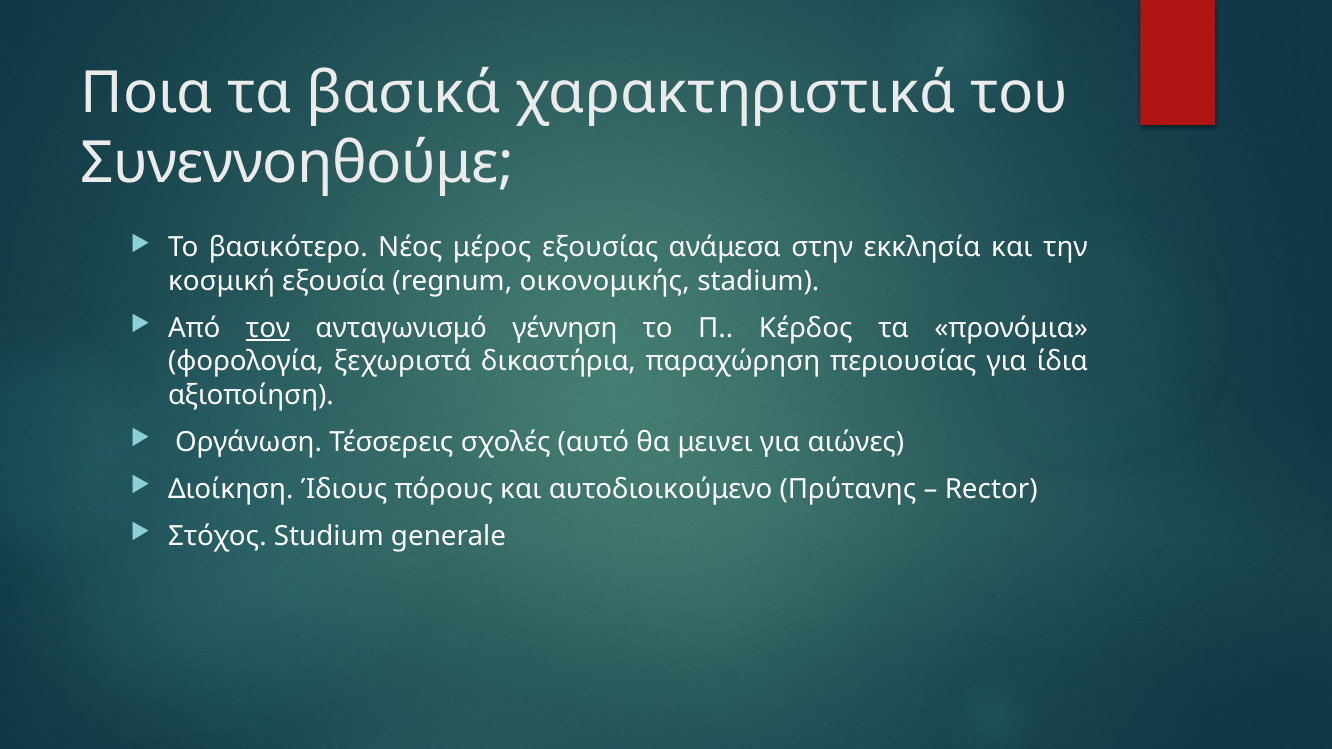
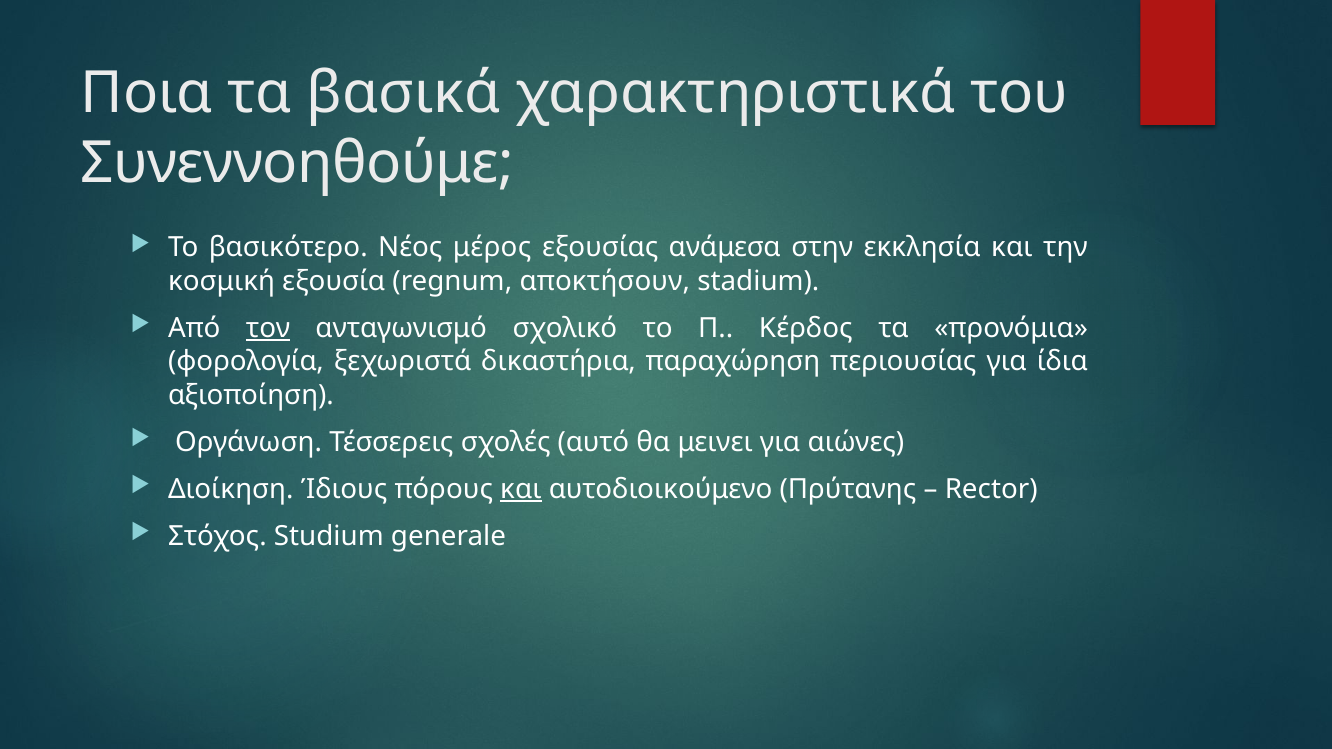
οικονομικής: οικονομικής -> αποκτήσουν
γέννηση: γέννηση -> σχολικό
και at (521, 489) underline: none -> present
